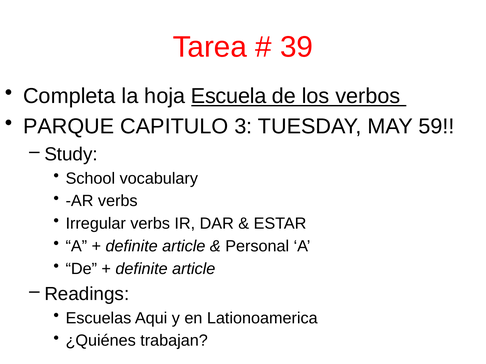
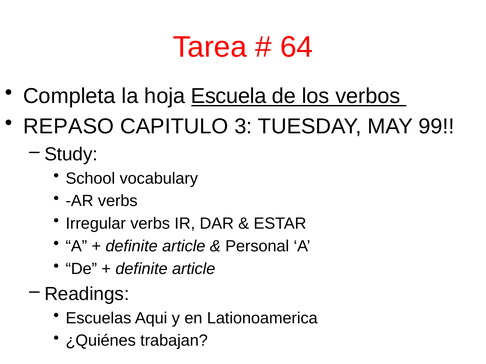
39: 39 -> 64
PARQUE: PARQUE -> REPASO
59: 59 -> 99
